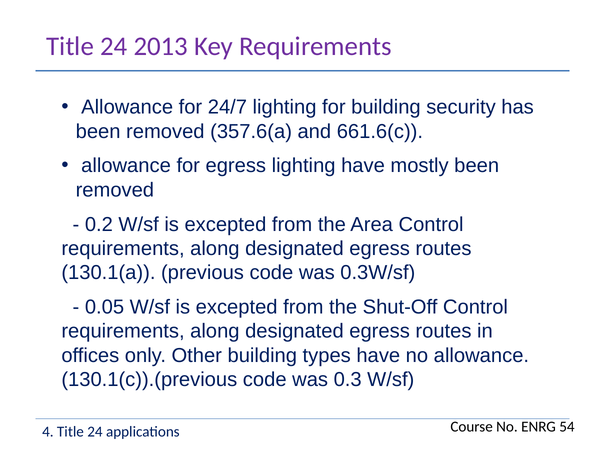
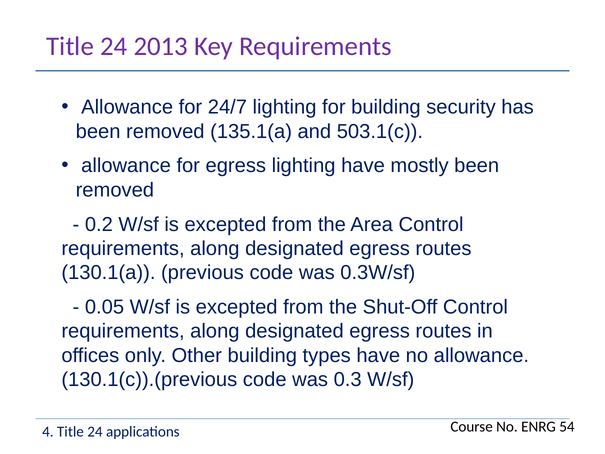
357.6(a: 357.6(a -> 135.1(a
661.6(c: 661.6(c -> 503.1(c
